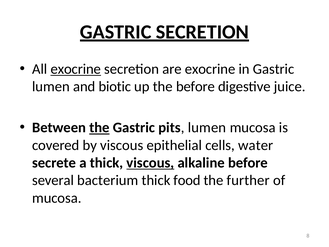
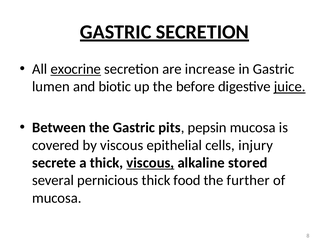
are exocrine: exocrine -> increase
juice underline: none -> present
the at (99, 128) underline: present -> none
pits lumen: lumen -> pepsin
water: water -> injury
alkaline before: before -> stored
bacterium: bacterium -> pernicious
